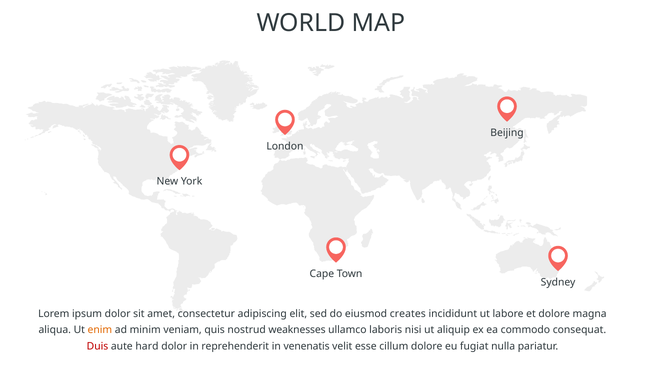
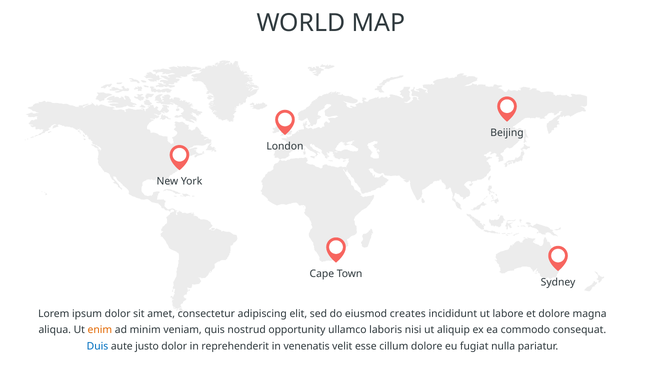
weaknesses: weaknesses -> opportunity
Duis colour: red -> blue
hard: hard -> justo
